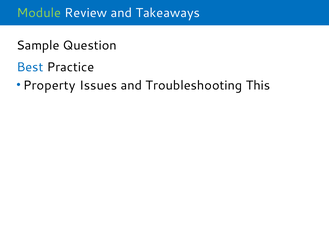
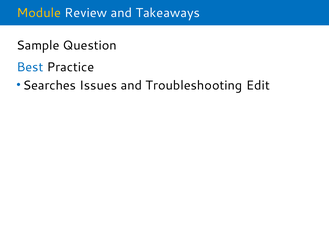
Module colour: light green -> yellow
Property: Property -> Searches
This: This -> Edit
